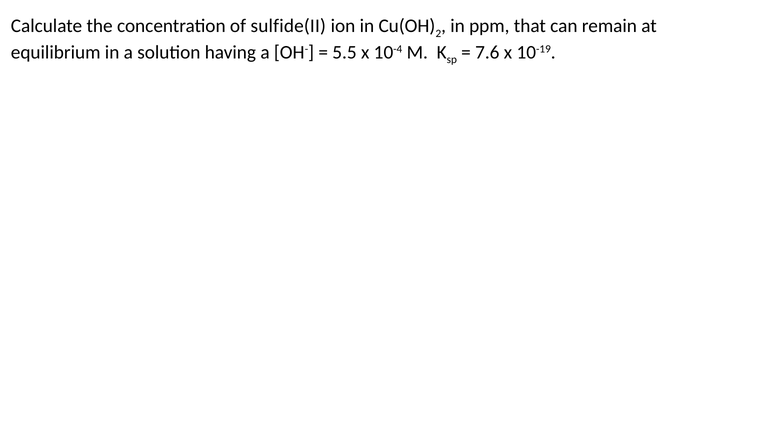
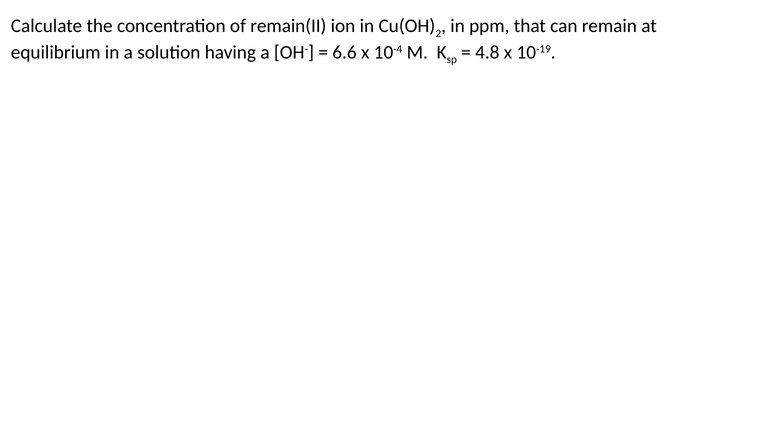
sulfide(II: sulfide(II -> remain(II
5.5: 5.5 -> 6.6
7.6: 7.6 -> 4.8
